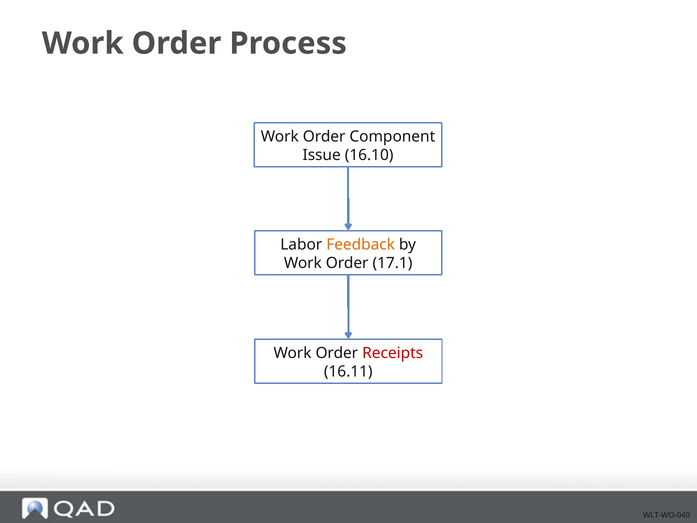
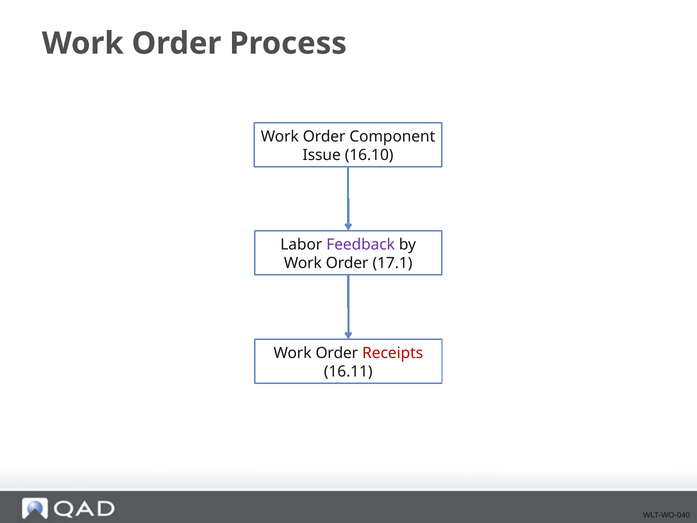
Feedback colour: orange -> purple
